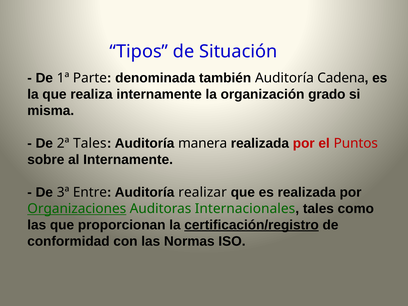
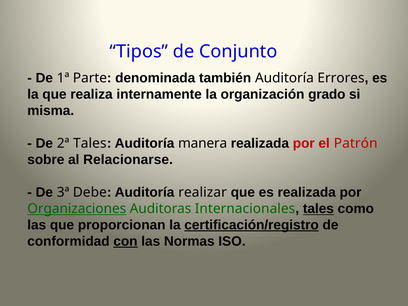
Situación: Situación -> Conjunto
Cadena: Cadena -> Errores
Puntos: Puntos -> Patrón
al Internamente: Internamente -> Relacionarse
Entre: Entre -> Debe
tales at (318, 209) underline: none -> present
con underline: none -> present
